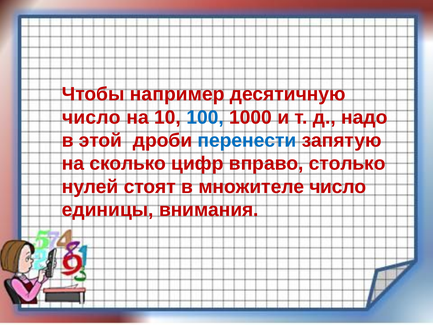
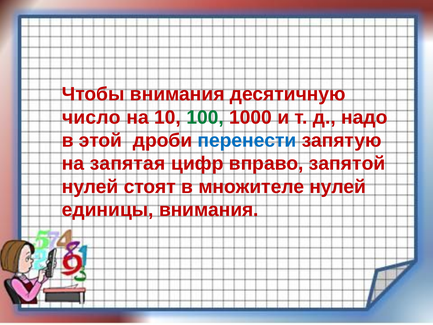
Чтобы например: например -> внимания
100 colour: blue -> green
сколько: сколько -> запятая
столько: столько -> запятой
множителе число: число -> нулей
